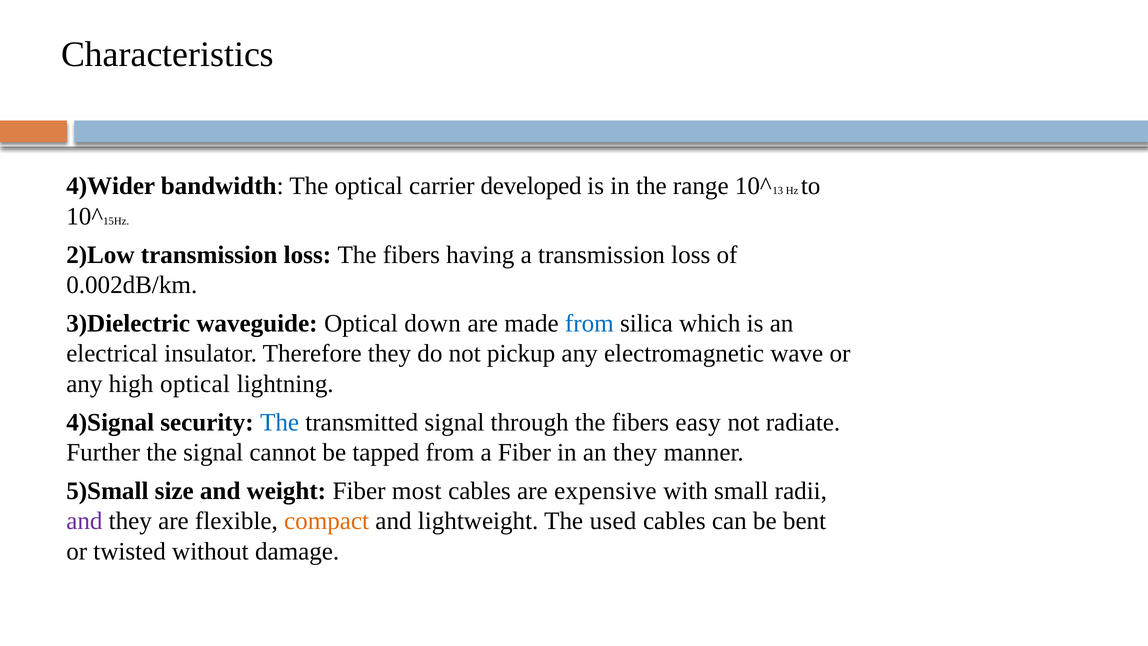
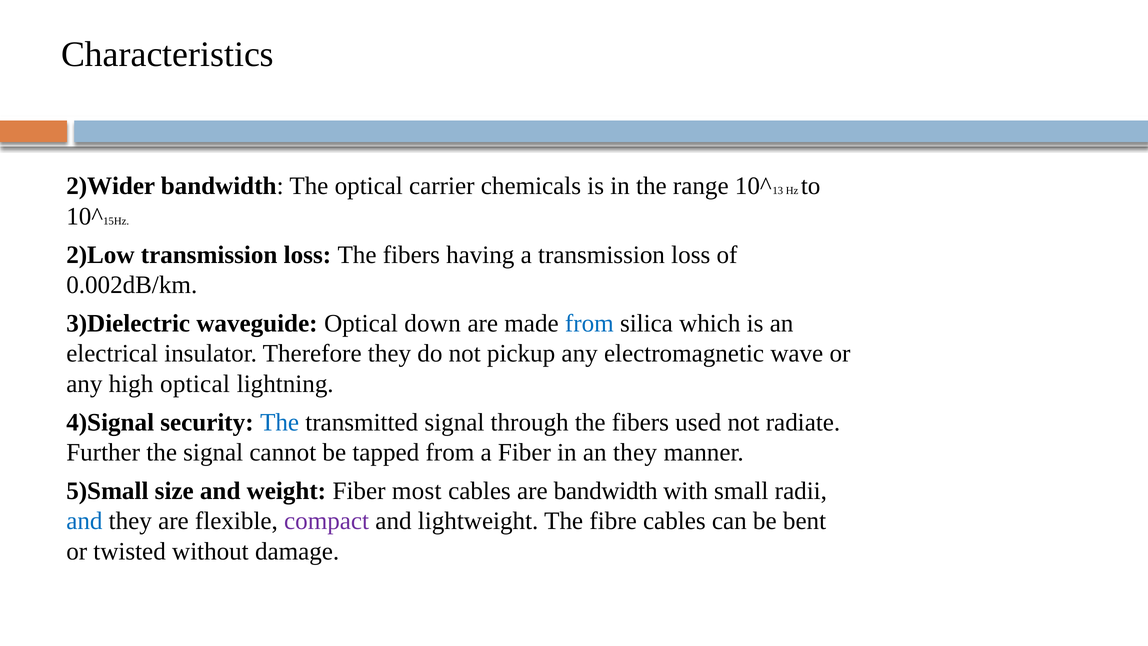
4)Wider: 4)Wider -> 2)Wider
developed: developed -> chemicals
easy: easy -> used
are expensive: expensive -> bandwidth
and at (84, 521) colour: purple -> blue
compact colour: orange -> purple
used: used -> fibre
